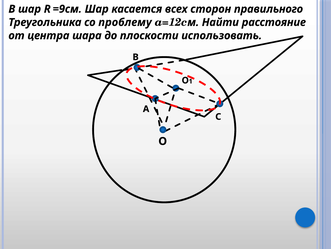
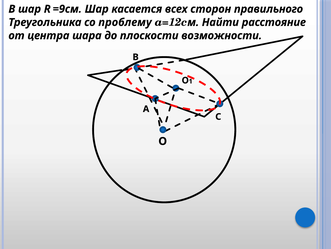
использовать: использовать -> возможности
